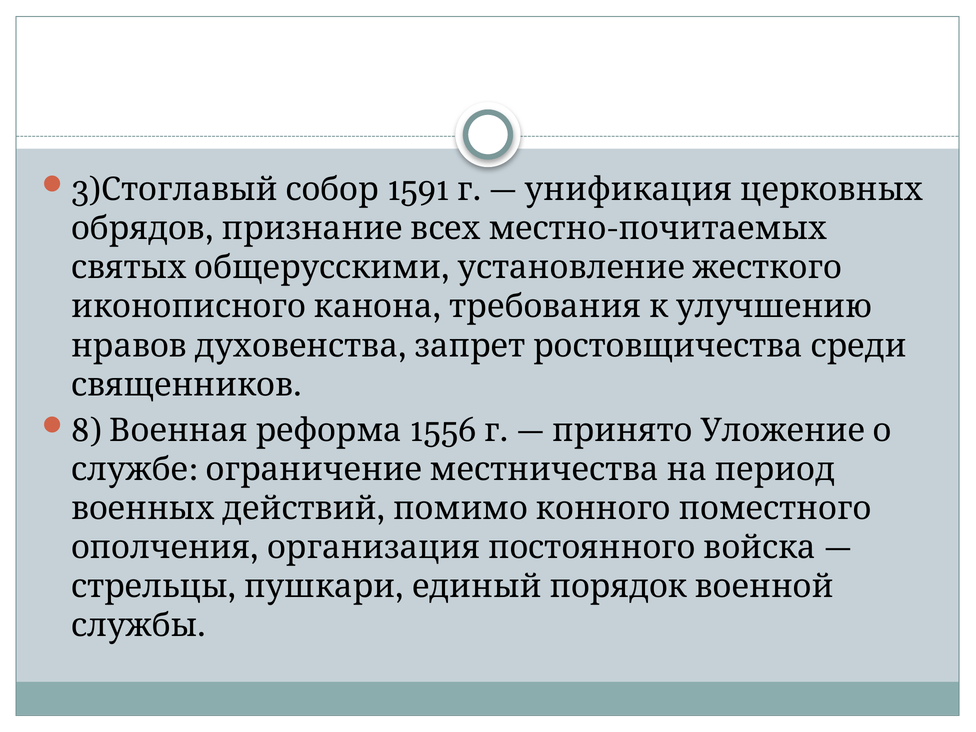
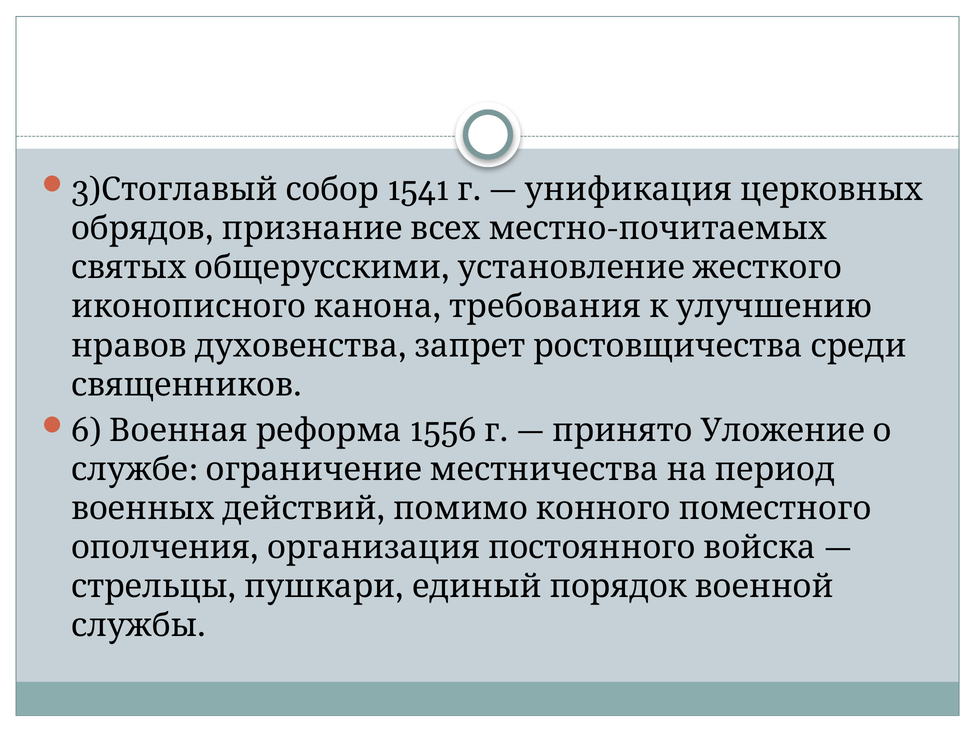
1591: 1591 -> 1541
8: 8 -> 6
